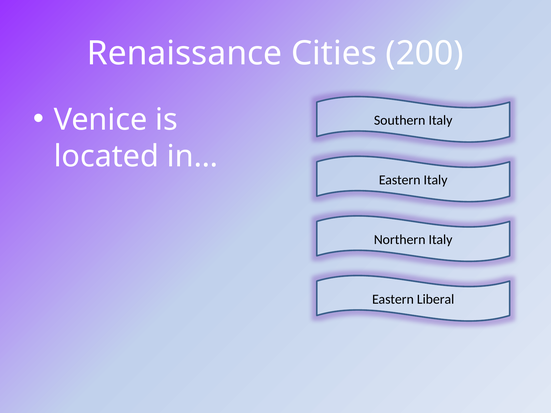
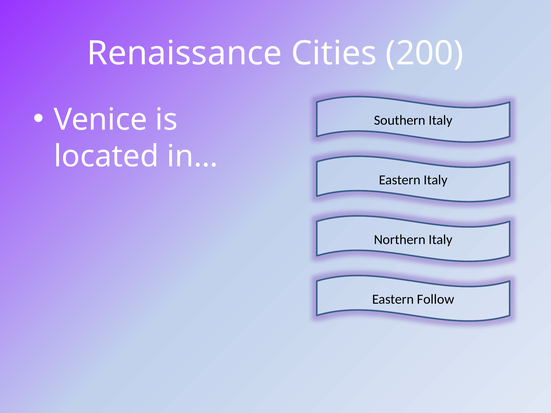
Liberal: Liberal -> Follow
